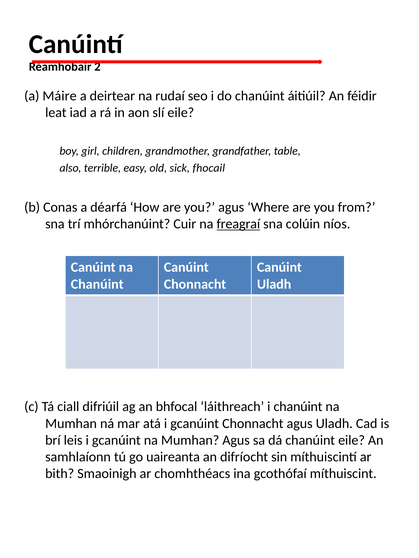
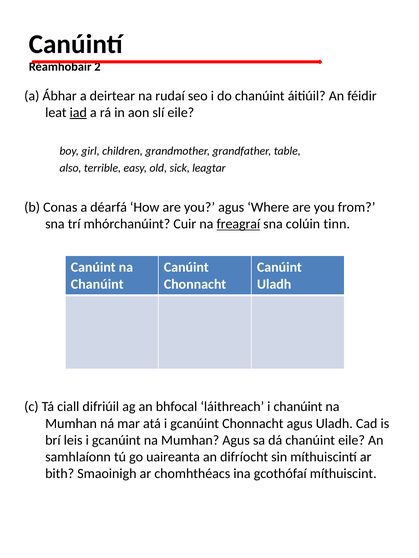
Máire: Máire -> Ábhar
iad underline: none -> present
fhocail: fhocail -> leagtar
níos: níos -> tinn
